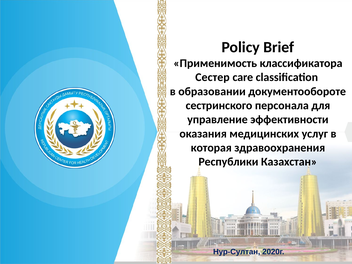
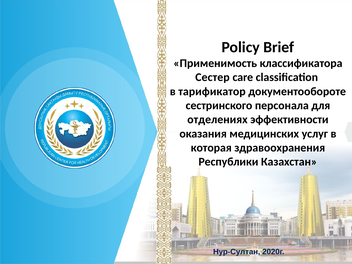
образовании: образовании -> тарификатор
управление: управление -> отделениях
